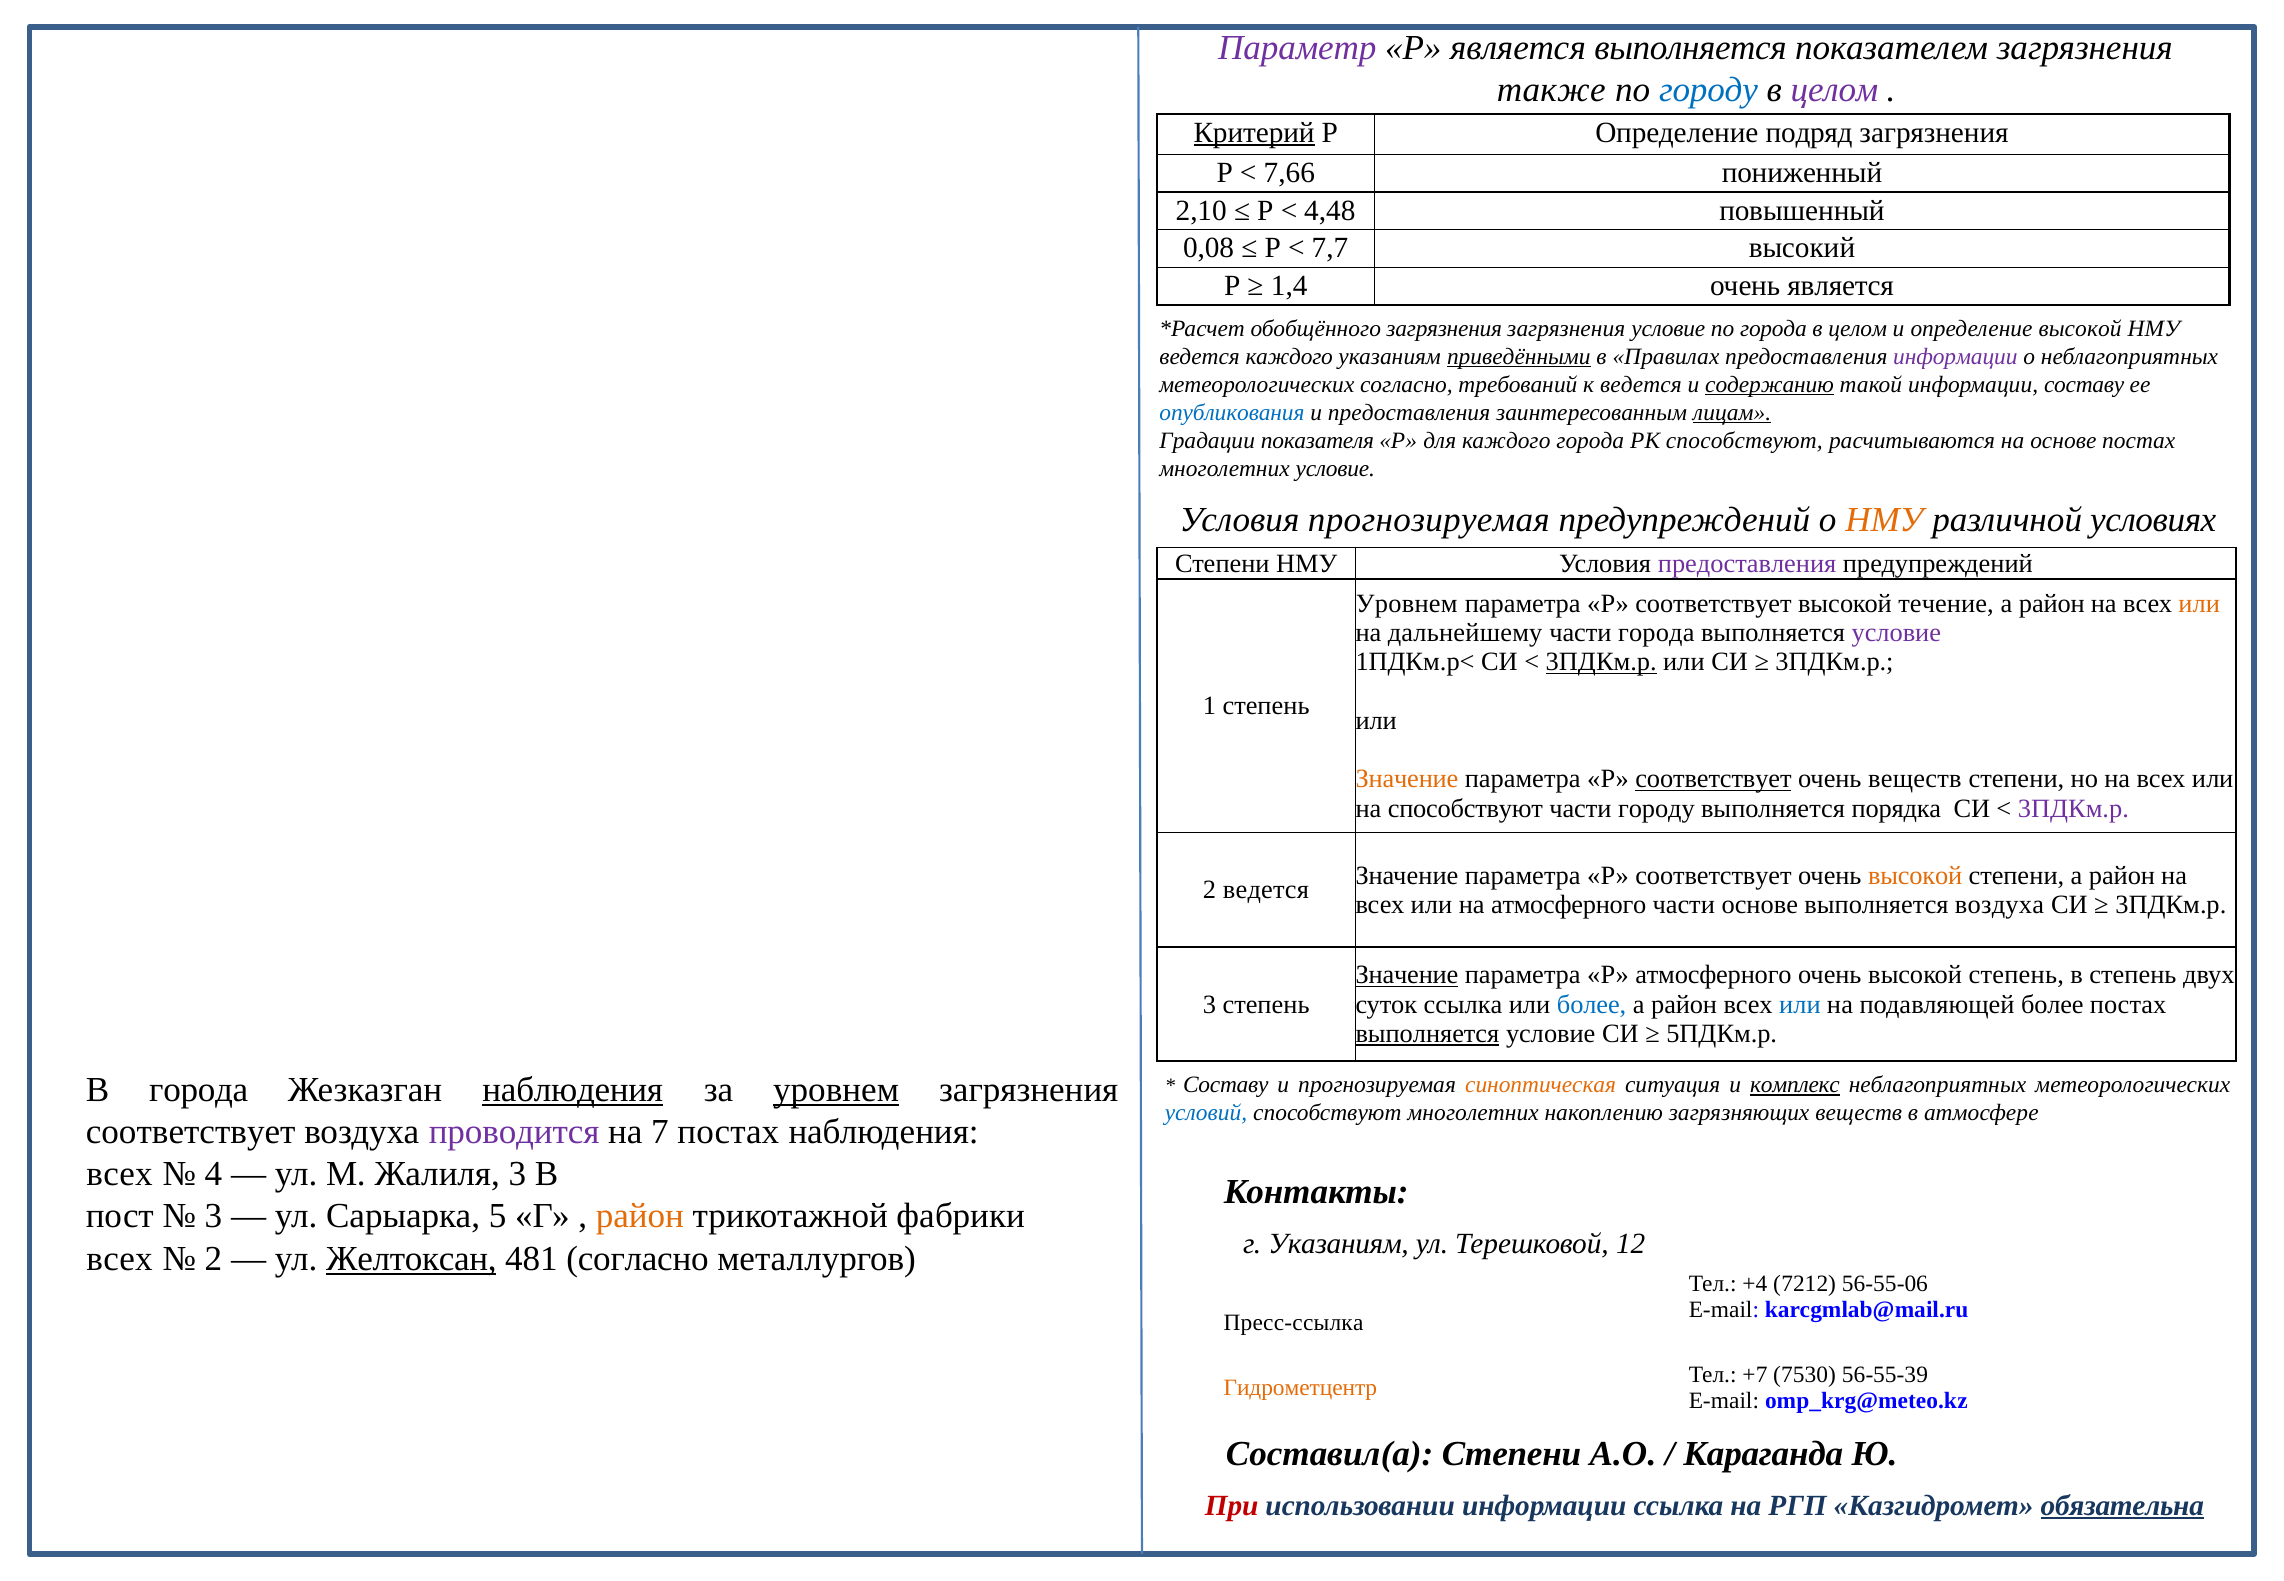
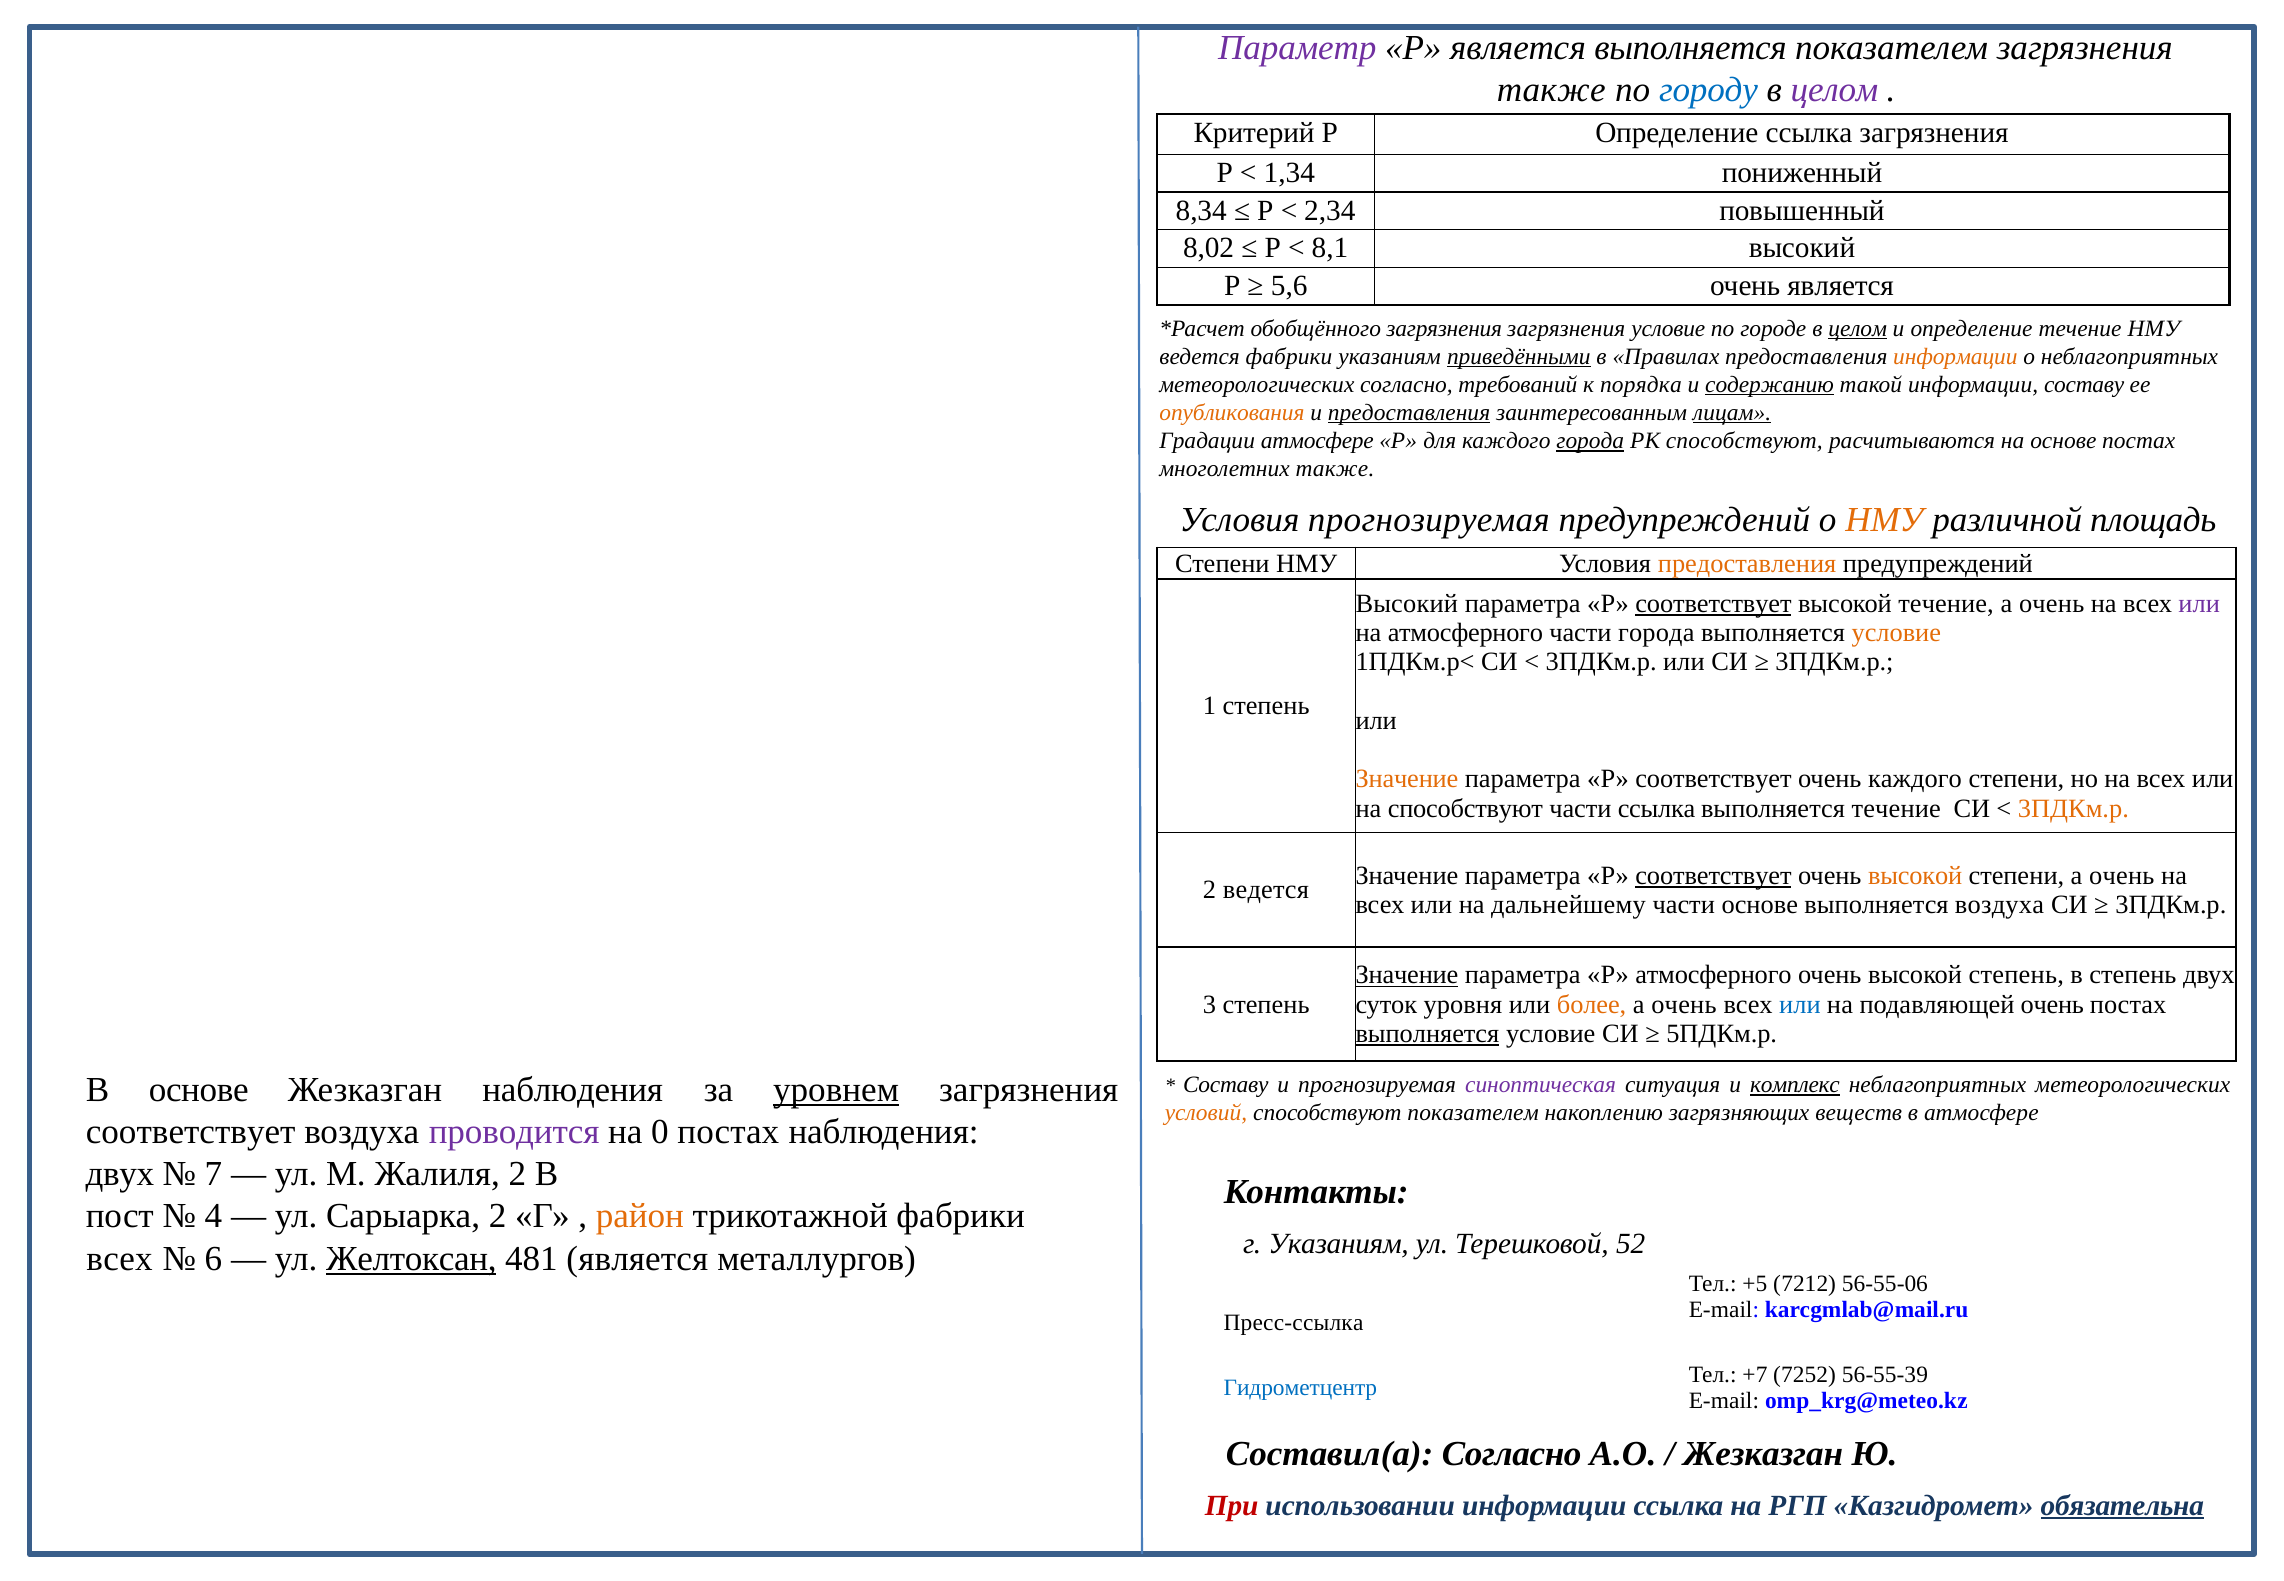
Критерий underline: present -> none
Определение подряд: подряд -> ссылка
7,66: 7,66 -> 1,34
2,10: 2,10 -> 8,34
4,48: 4,48 -> 2,34
0,08: 0,08 -> 8,02
7,7: 7,7 -> 8,1
1,4: 1,4 -> 5,6
по города: города -> городе
целом at (1858, 329) underline: none -> present
определение высокой: высокой -> течение
ведется каждого: каждого -> фабрики
информации at (1955, 357) colour: purple -> orange
к ведется: ведется -> порядка
опубликования colour: blue -> orange
предоставления at (1409, 413) underline: none -> present
Градации показателя: показателя -> атмосфере
города at (1590, 441) underline: none -> present
многолетних условие: условие -> также
условиях: условиях -> площадь
предоставления at (1747, 563) colour: purple -> orange
Уровнем at (1407, 604): Уровнем -> Высокий
соответствует at (1713, 604) underline: none -> present
район at (2052, 604): район -> очень
или at (2199, 604) colour: orange -> purple
на дальнейшему: дальнейшему -> атмосферного
условие at (1896, 633) colour: purple -> orange
3ПДКм.р at (1601, 662) underline: present -> none
соответствует at (1713, 779) underline: present -> none
очень веществ: веществ -> каждого
части городу: городу -> ссылка
выполняется порядка: порядка -> течение
3ПДКм.р at (2073, 808) colour: purple -> orange
соответствует at (1713, 876) underline: none -> present
степени а район: район -> очень
на атмосферного: атмосферного -> дальнейшему
суток ссылка: ссылка -> уровня
более at (1592, 1004) colour: blue -> orange
район at (1684, 1004): район -> очень
подавляющей более: более -> очень
В города: города -> основе
наблюдения at (573, 1090) underline: present -> none
синоптическая colour: orange -> purple
условий colour: blue -> orange
способствуют многолетних: многолетних -> показателем
7: 7 -> 0
всех at (120, 1174): всех -> двух
4: 4 -> 7
Жалиля 3: 3 -> 2
3 at (213, 1217): 3 -> 4
Сарыарка 5: 5 -> 2
12: 12 -> 52
2 at (213, 1259): 2 -> 6
481 согласно: согласно -> является
+4: +4 -> +5
7530: 7530 -> 7252
Гидрометцентр colour: orange -> blue
Составил(а Степени: Степени -> Согласно
Караганда at (1763, 1454): Караганда -> Жезказган
